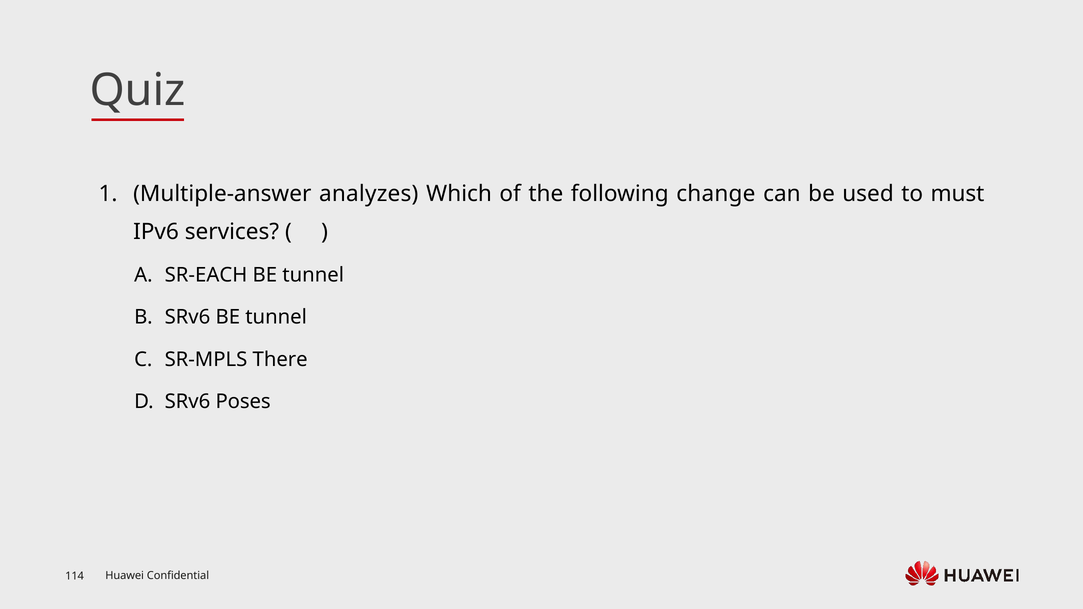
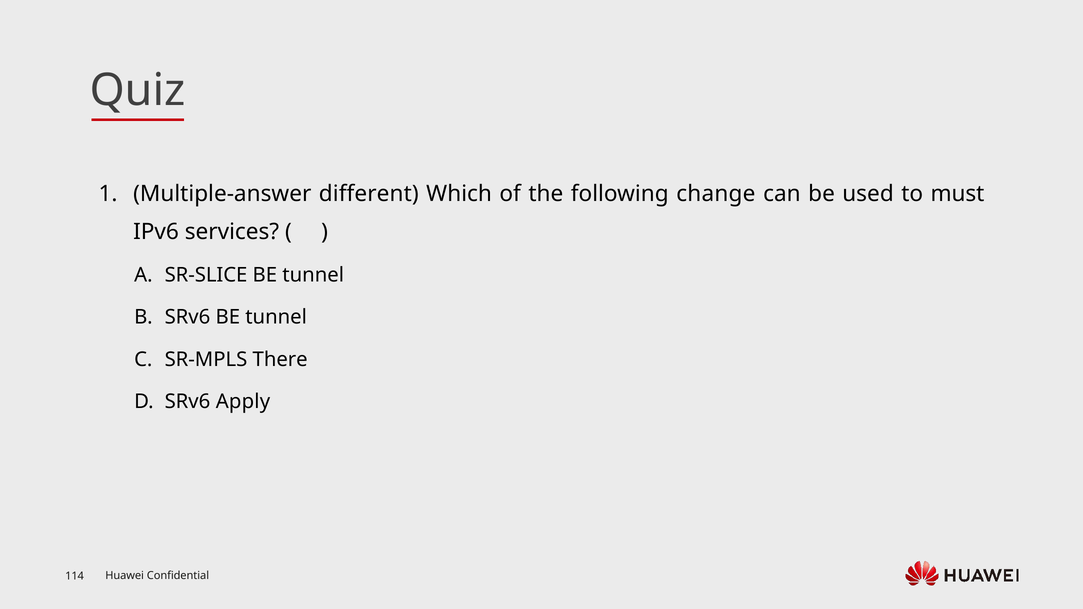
analyzes: analyzes -> different
SR-EACH: SR-EACH -> SR-SLICE
Poses: Poses -> Apply
